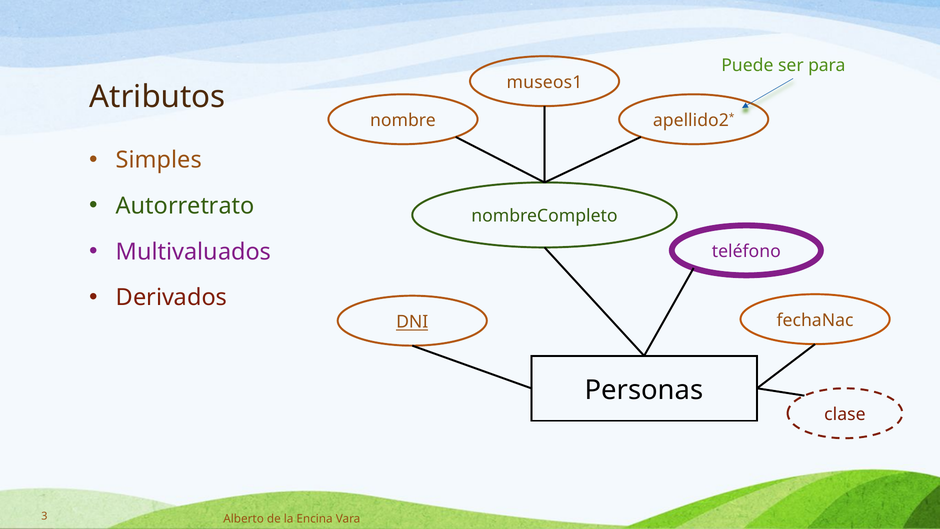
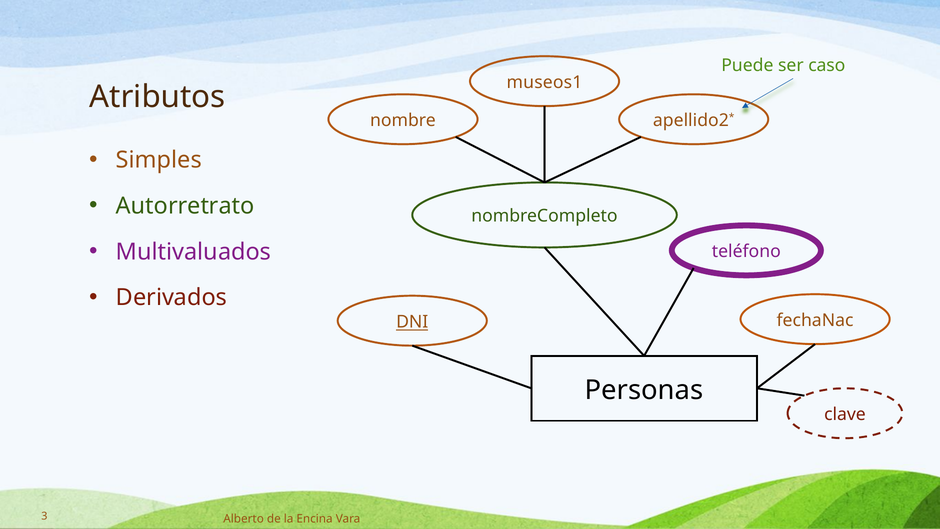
para: para -> caso
clase: clase -> clave
